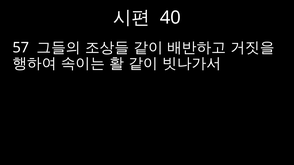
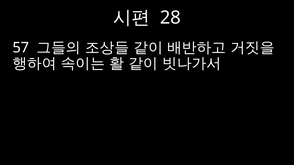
40: 40 -> 28
